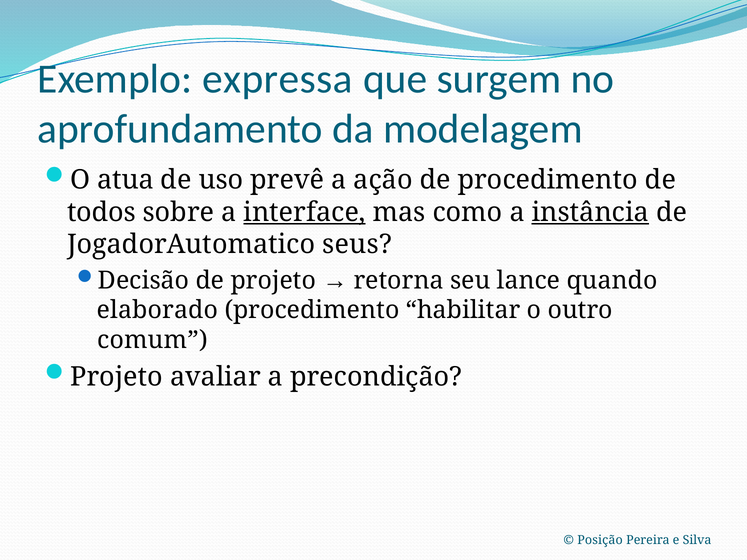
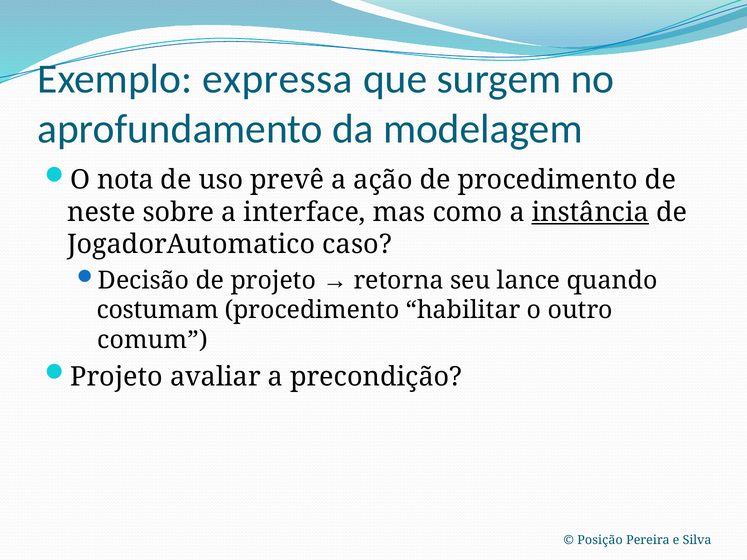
atua: atua -> nota
todos: todos -> neste
interface underline: present -> none
seus: seus -> caso
elaborado: elaborado -> costumam
